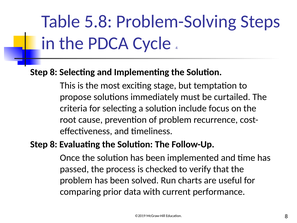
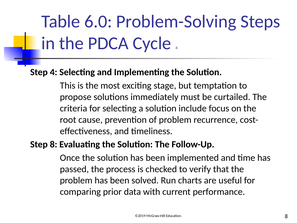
5.8: 5.8 -> 6.0
8 at (54, 72): 8 -> 4
